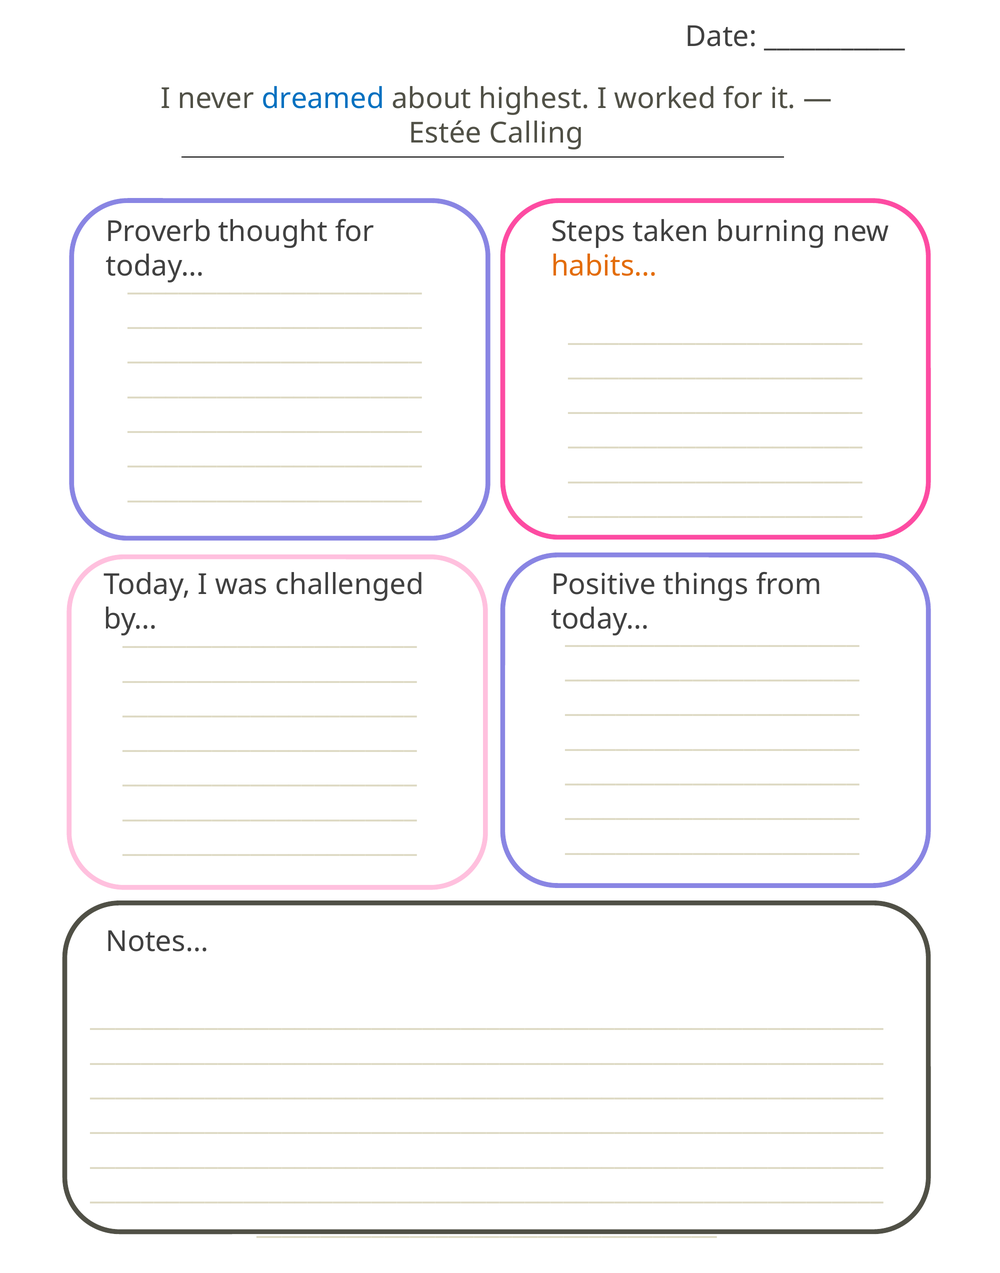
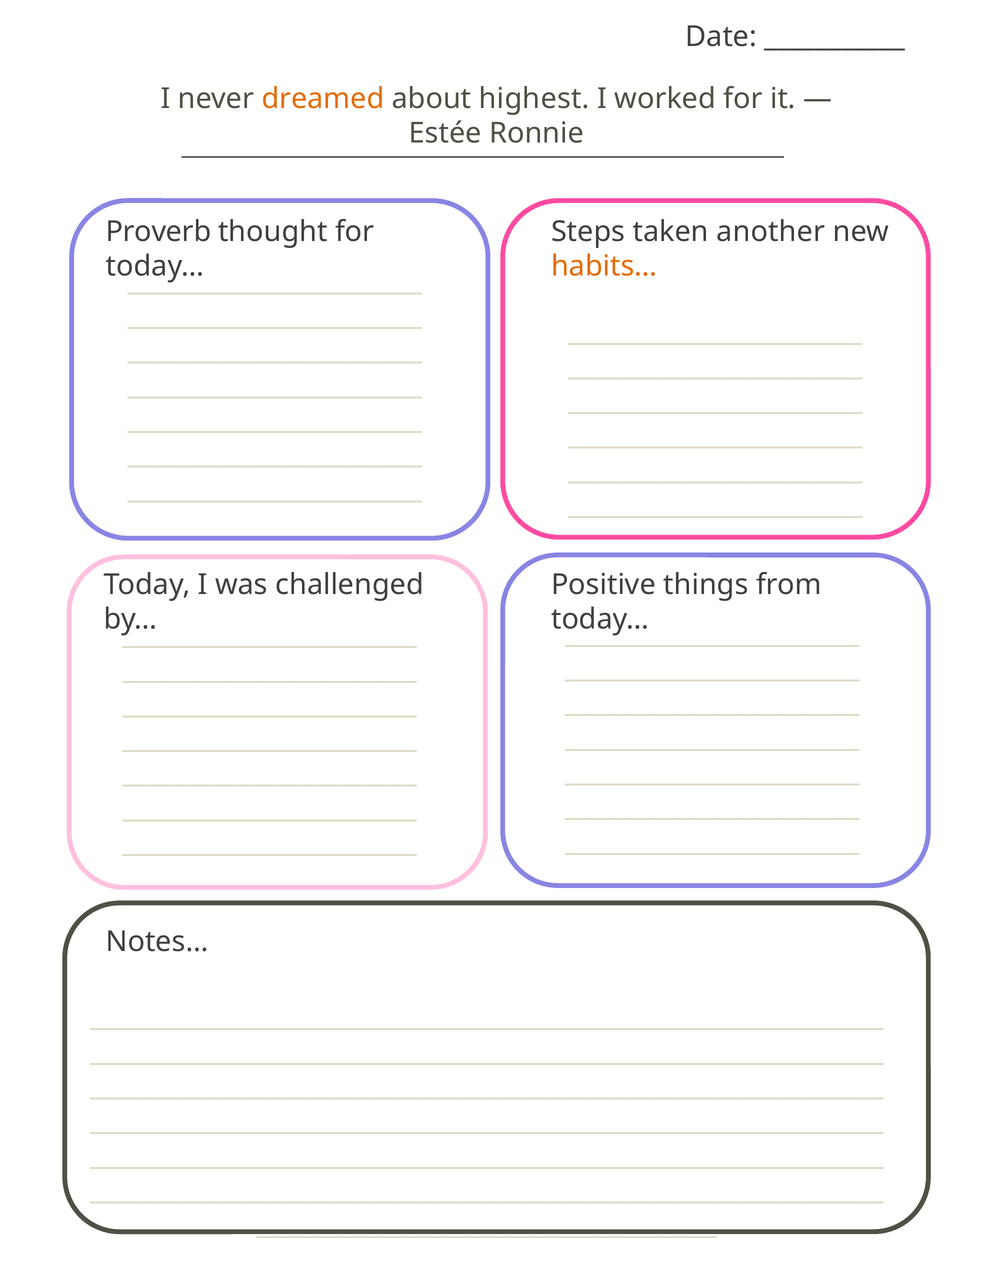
dreamed colour: blue -> orange
Calling: Calling -> Ronnie
burning: burning -> another
